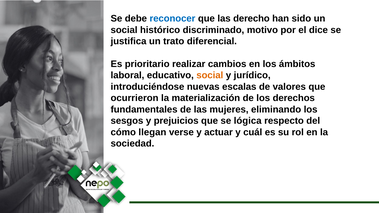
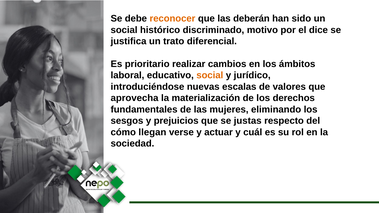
reconocer colour: blue -> orange
derecho: derecho -> deberán
ocurrieron: ocurrieron -> aprovecha
lógica: lógica -> justas
